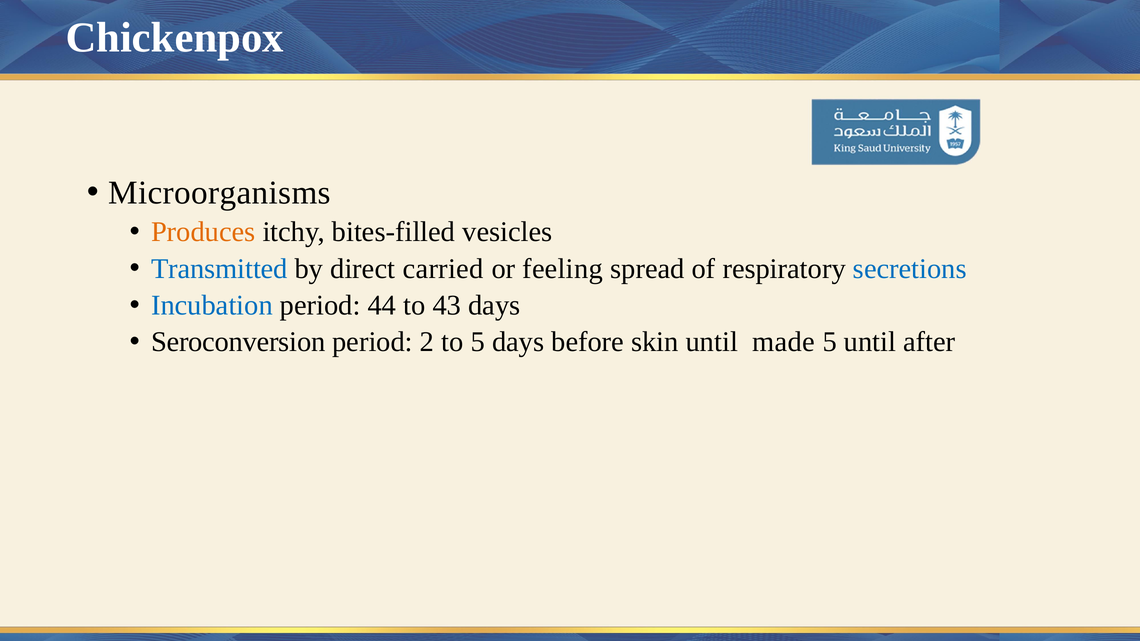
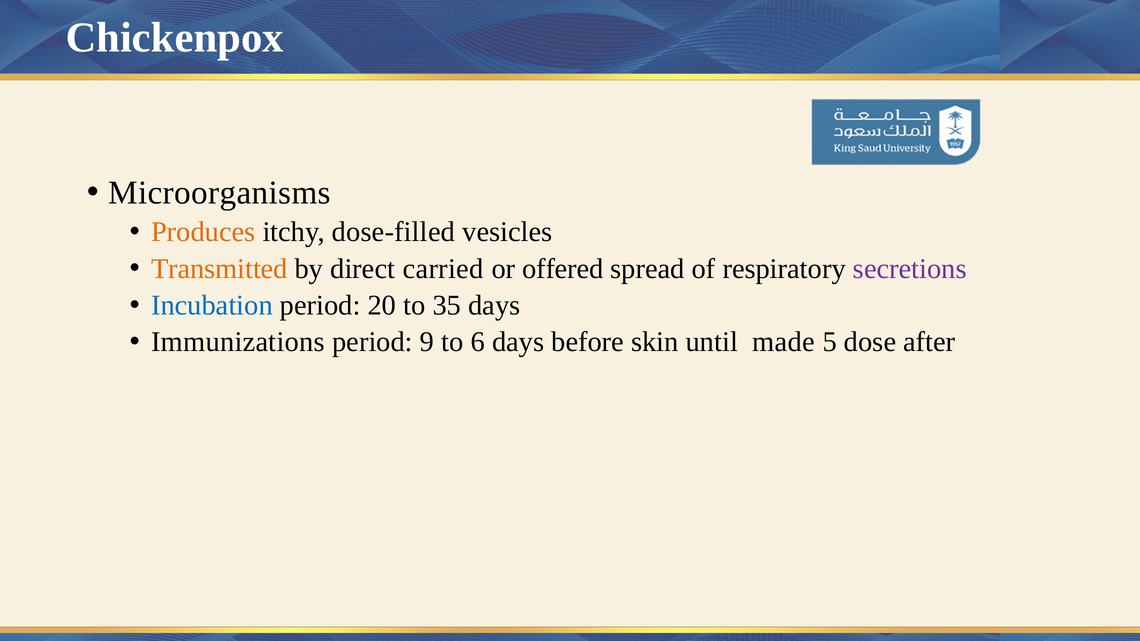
bites-filled: bites-filled -> dose-filled
Transmitted colour: blue -> orange
feeling: feeling -> offered
secretions colour: blue -> purple
44: 44 -> 20
43: 43 -> 35
Seroconversion: Seroconversion -> Immunizations
2: 2 -> 9
to 5: 5 -> 6
5 until: until -> dose
